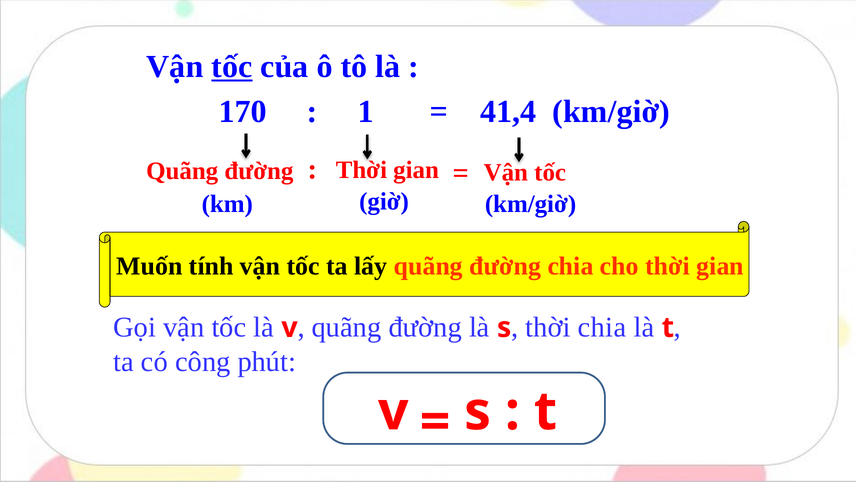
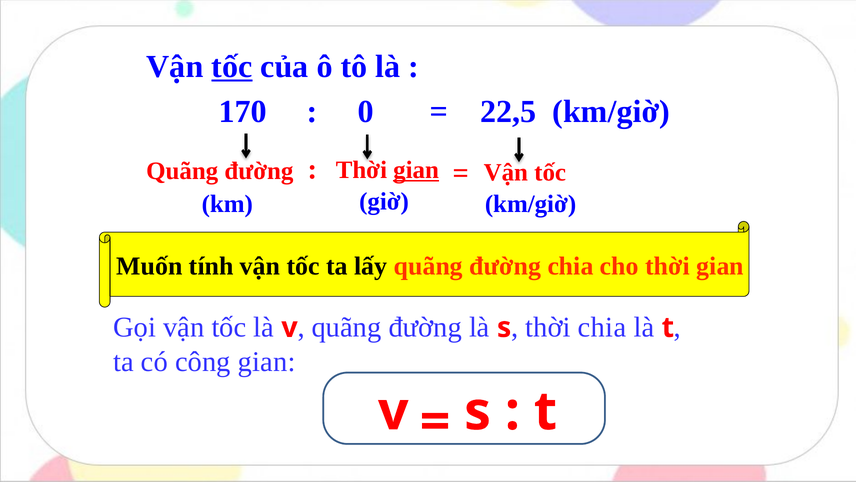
1: 1 -> 0
41,4: 41,4 -> 22,5
gian at (416, 170) underline: none -> present
công phút: phút -> gian
